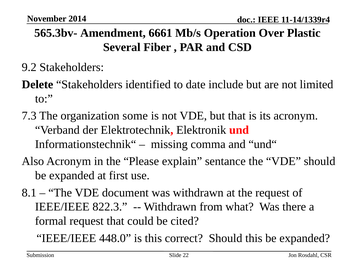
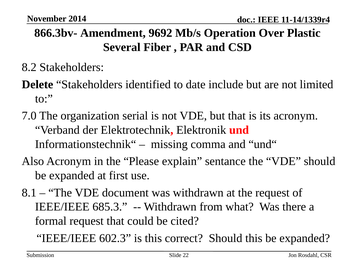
565.3bv-: 565.3bv- -> 866.3bv-
6661: 6661 -> 9692
9.2: 9.2 -> 8.2
7.3: 7.3 -> 7.0
some: some -> serial
822.3: 822.3 -> 685.3
448.0: 448.0 -> 602.3
